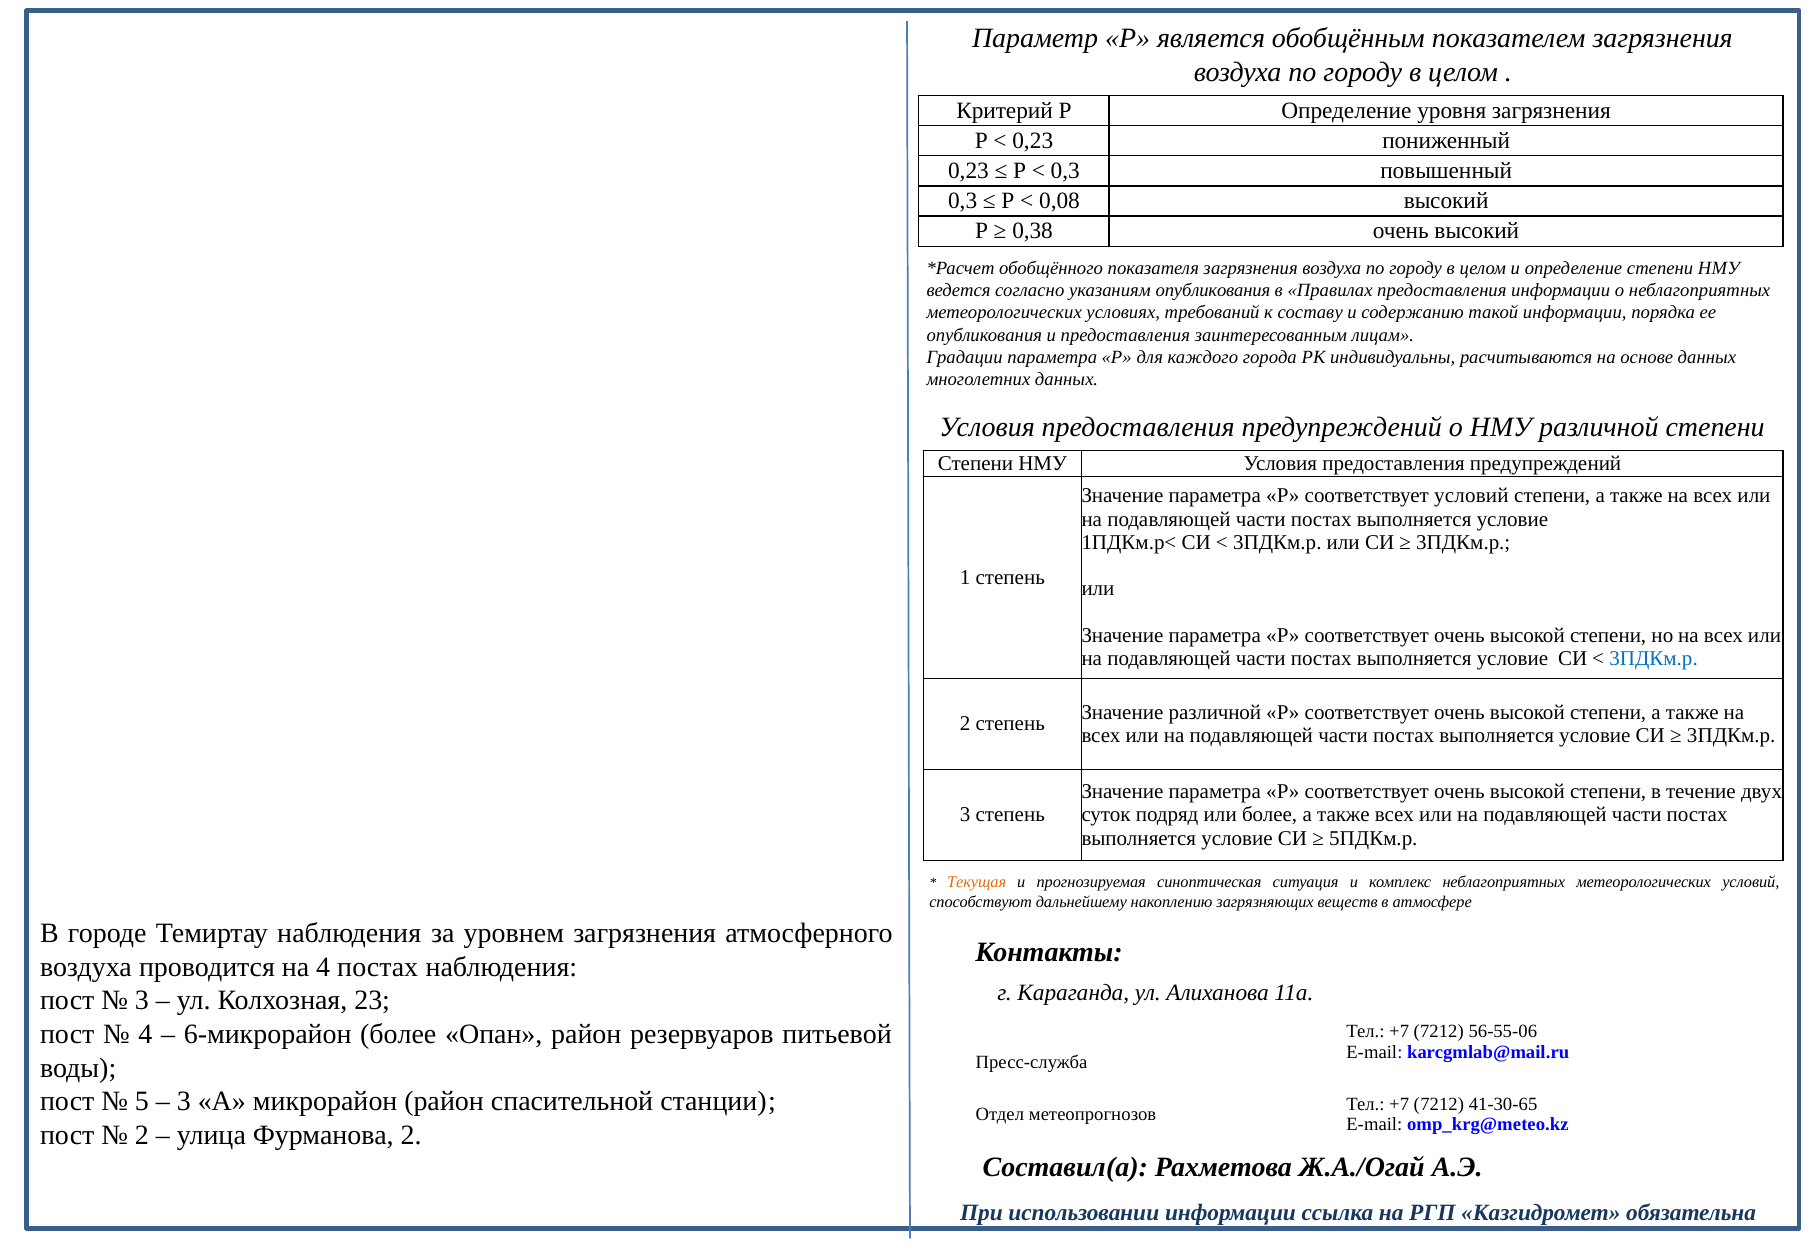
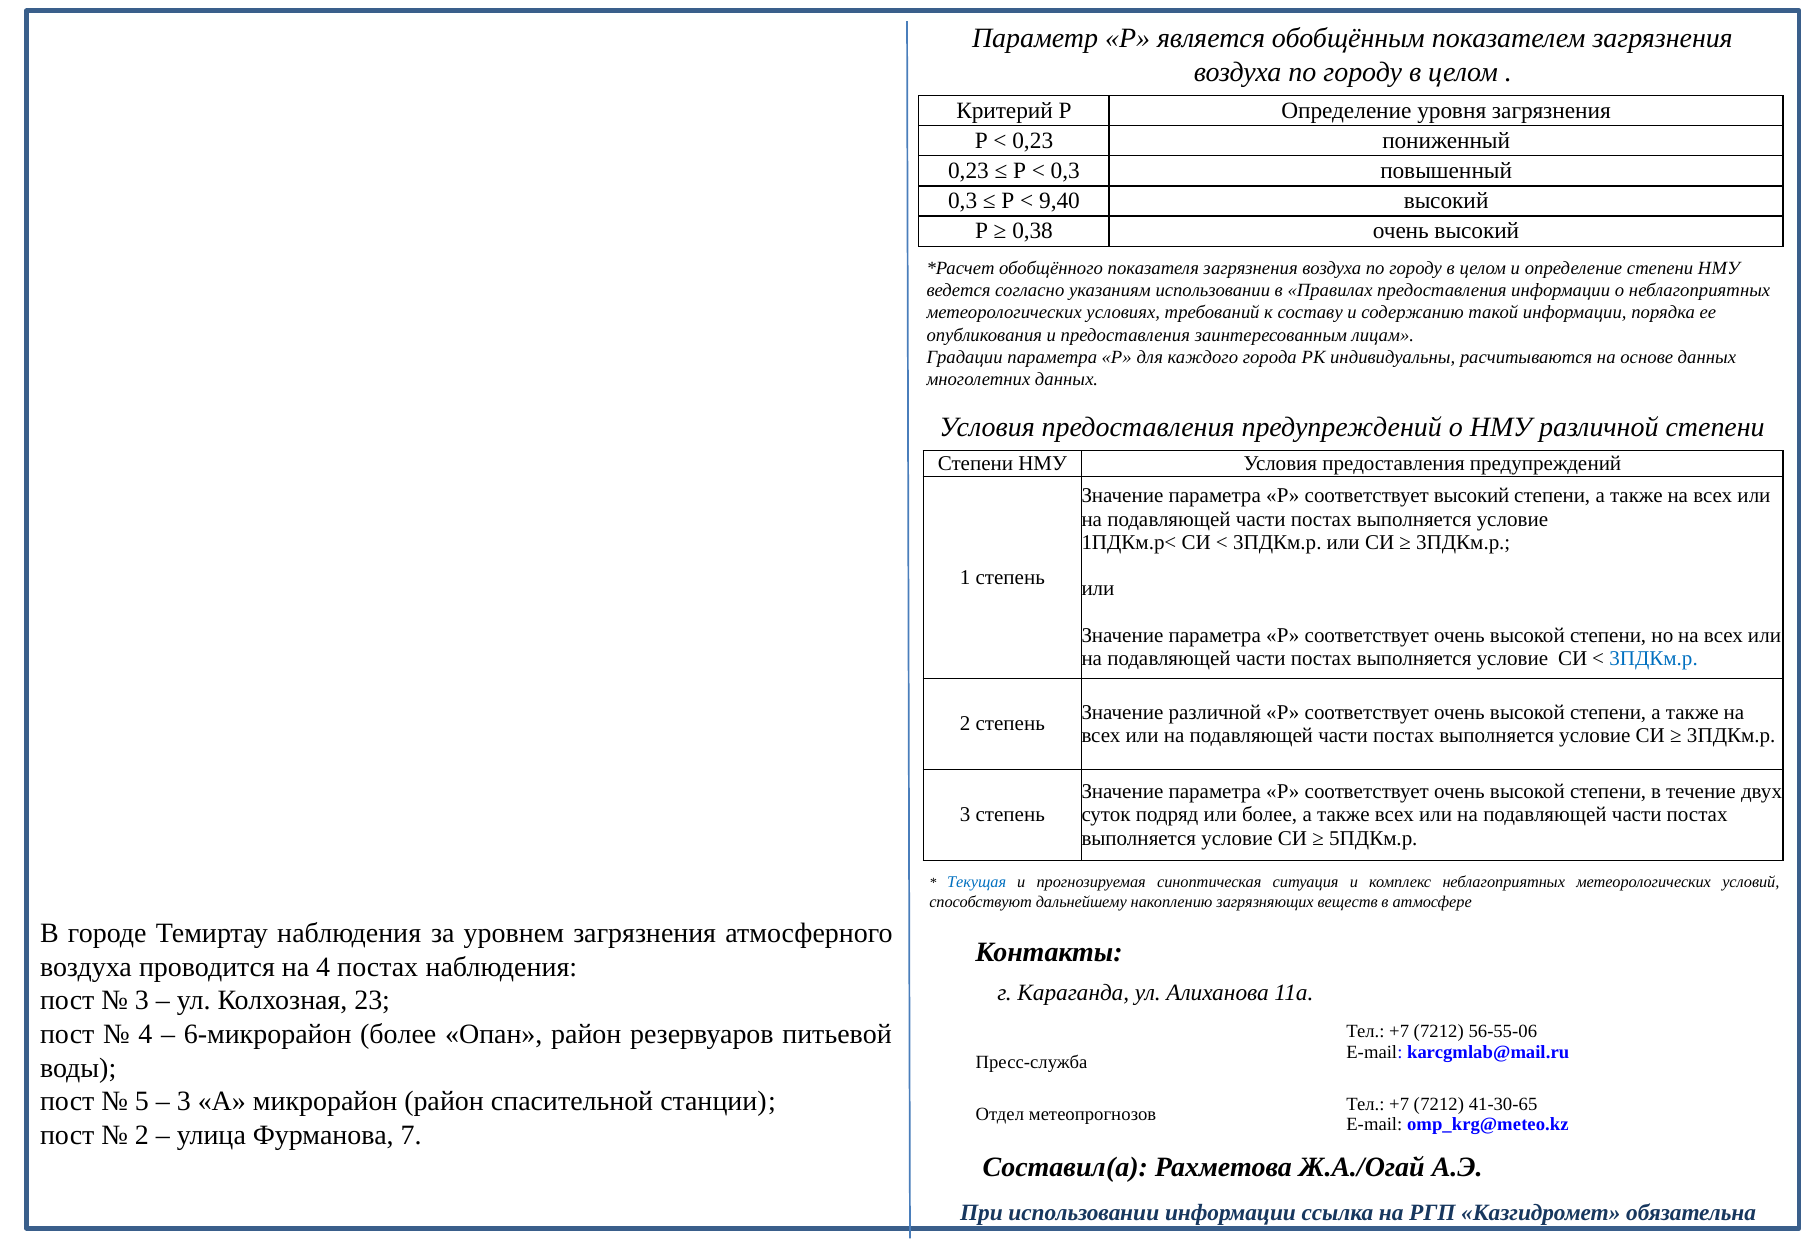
0,08: 0,08 -> 9,40
указаниям опубликования: опубликования -> использовании
соответствует условий: условий -> высокий
Текущая colour: orange -> blue
Фурманова 2: 2 -> 7
